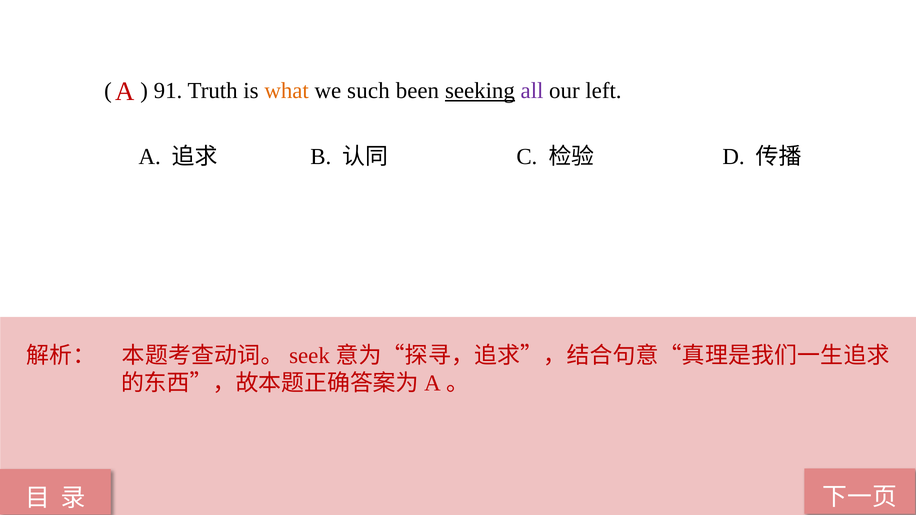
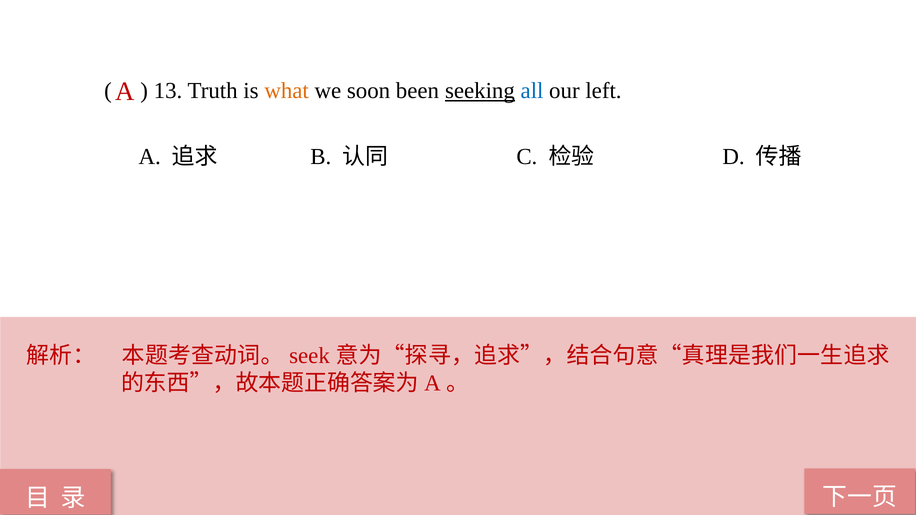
91: 91 -> 13
such: such -> soon
all colour: purple -> blue
